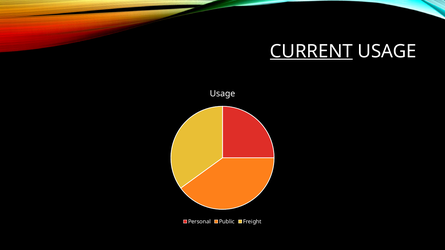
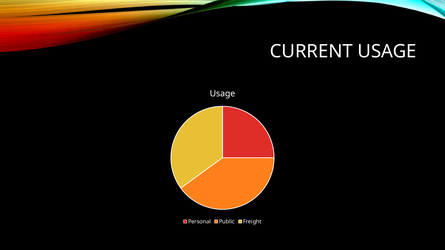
CURRENT underline: present -> none
